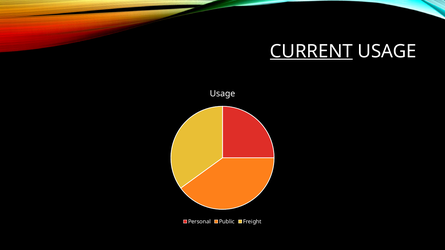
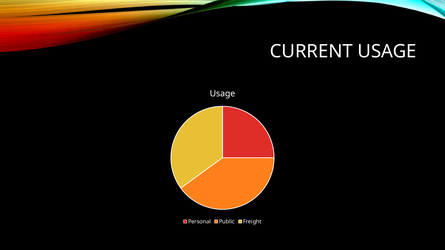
CURRENT underline: present -> none
